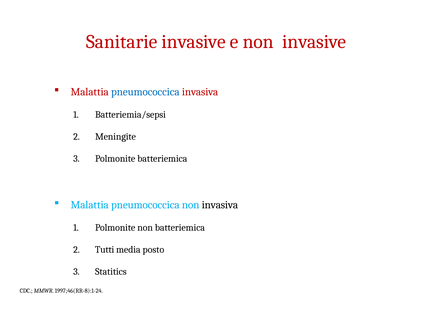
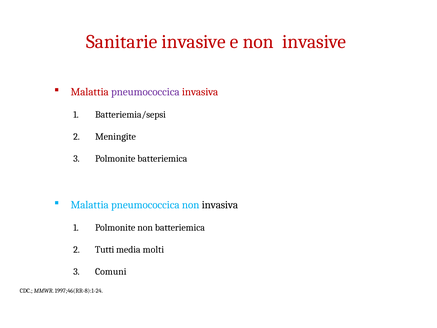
pneumococcica at (145, 92) colour: blue -> purple
posto: posto -> molti
Statitics: Statitics -> Comuni
